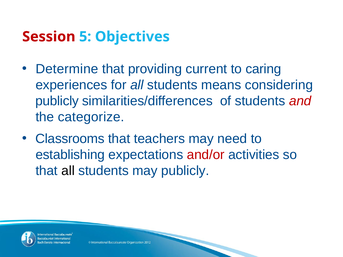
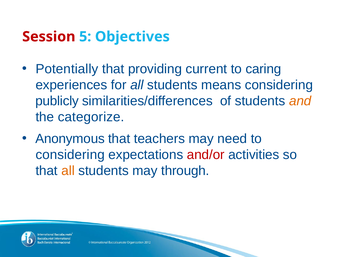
Determine: Determine -> Potentially
and colour: red -> orange
Classrooms: Classrooms -> Anonymous
establishing at (70, 155): establishing -> considering
all at (68, 171) colour: black -> orange
may publicly: publicly -> through
